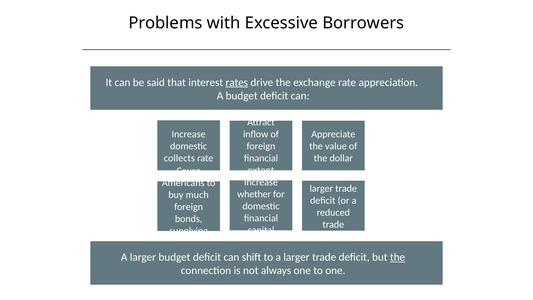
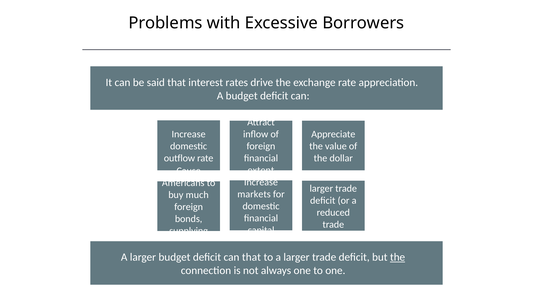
rates underline: present -> none
collects: collects -> outflow
whether: whether -> markets
can shift: shift -> that
